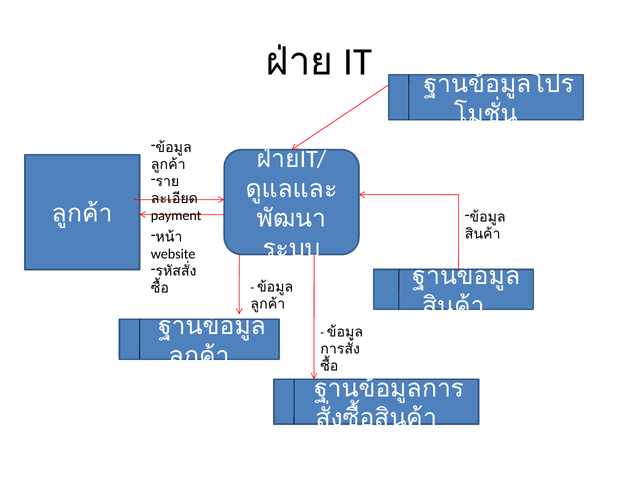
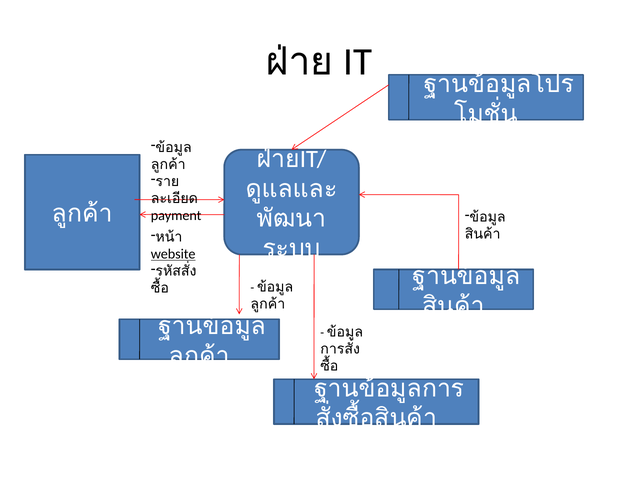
website underline: none -> present
